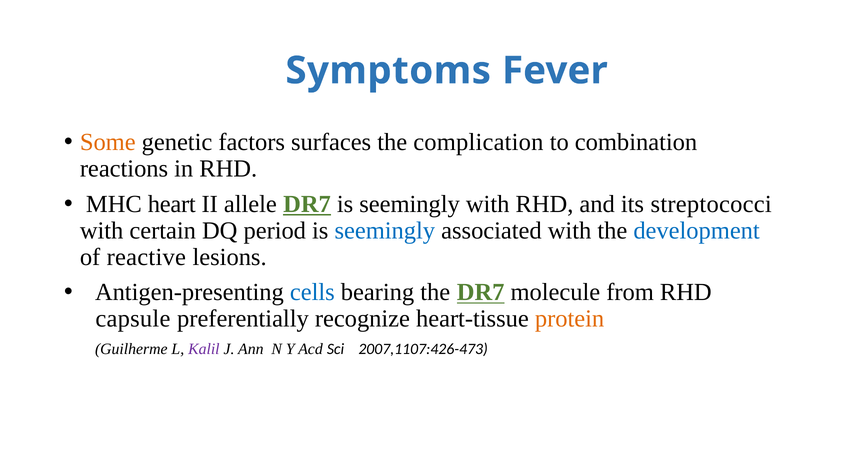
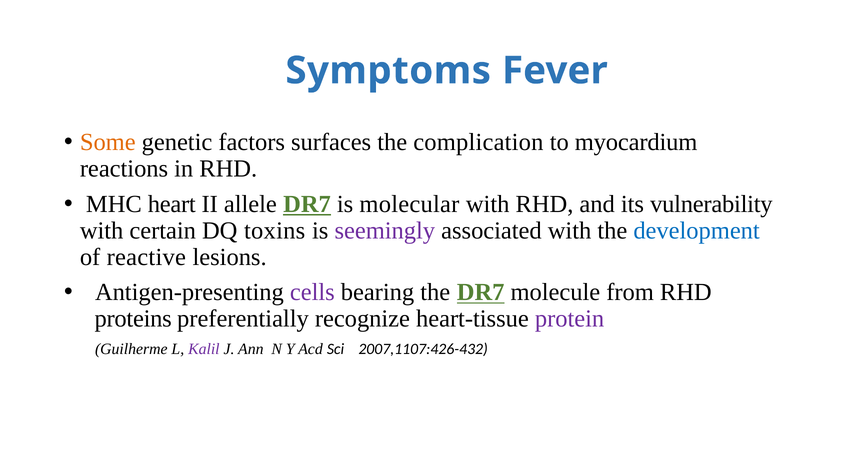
combination: combination -> myocardium
DR7 is seemingly: seemingly -> molecular
streptococci: streptococci -> vulnerability
period: period -> toxins
seemingly at (385, 230) colour: blue -> purple
cells colour: blue -> purple
capsule: capsule -> proteins
protein colour: orange -> purple
2007,1107:426-473: 2007,1107:426-473 -> 2007,1107:426-432
